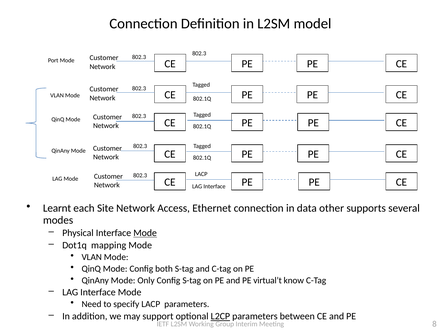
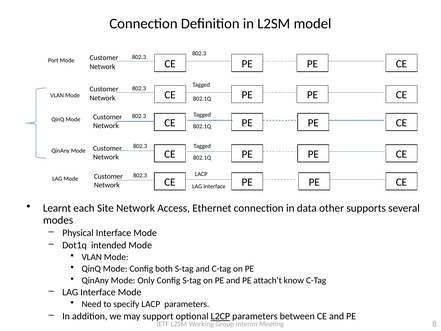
Mode at (145, 233) underline: present -> none
mapping: mapping -> intended
virtual’t: virtual’t -> attach’t
